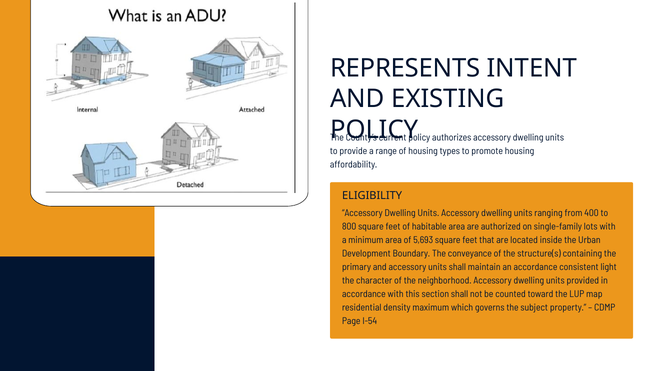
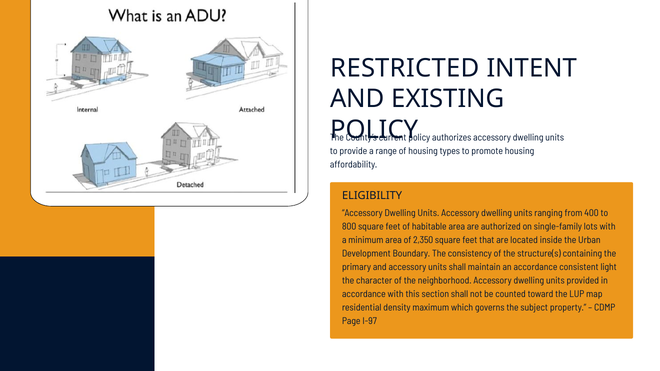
REPRESENTS: REPRESENTS -> RESTRICTED
5,693: 5,693 -> 2,350
conveyance: conveyance -> consistency
I-54: I-54 -> I-97
